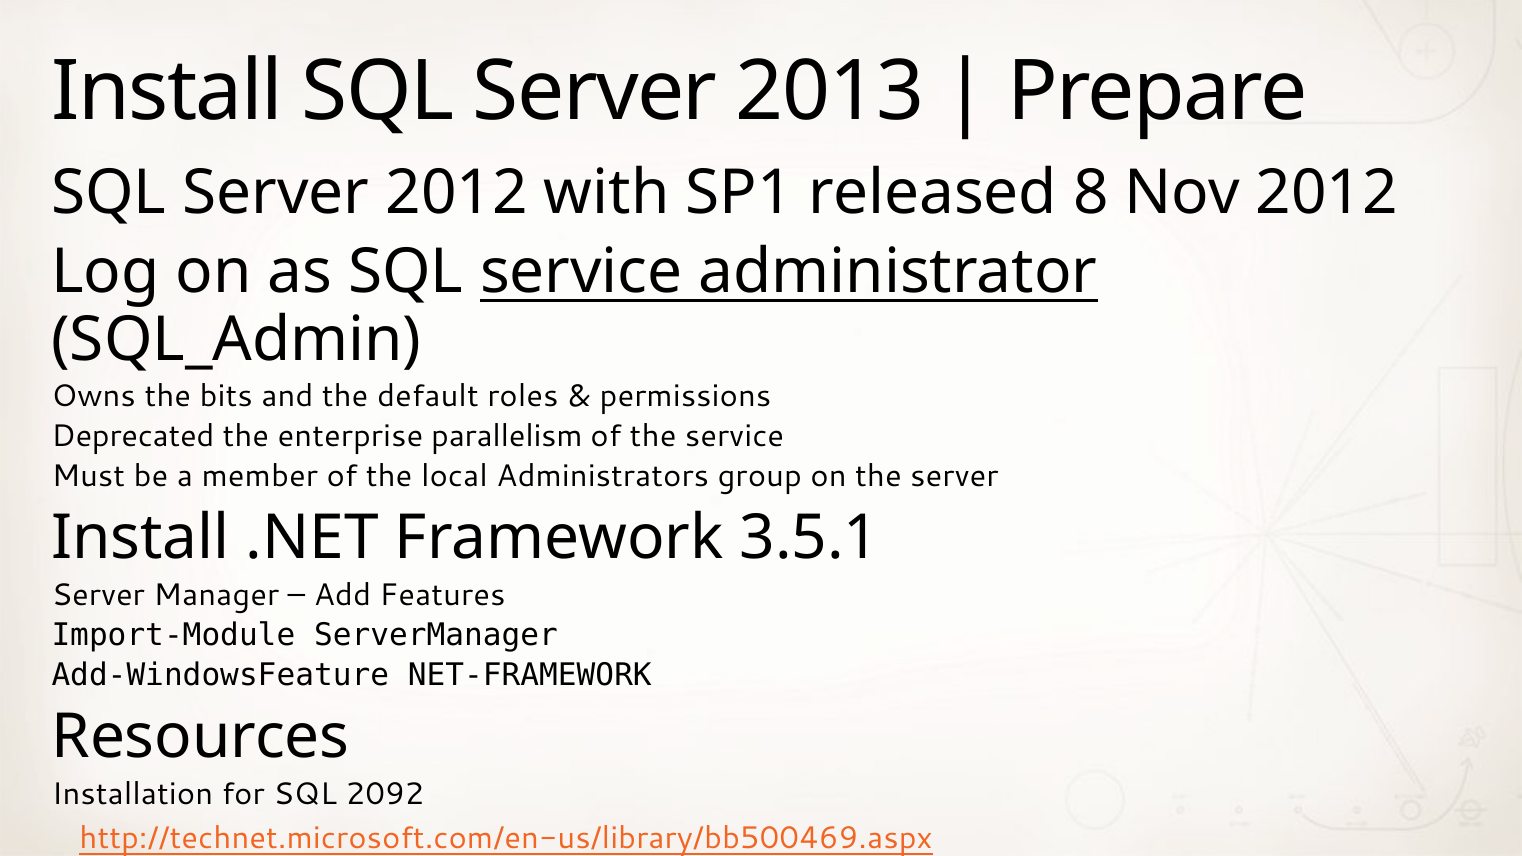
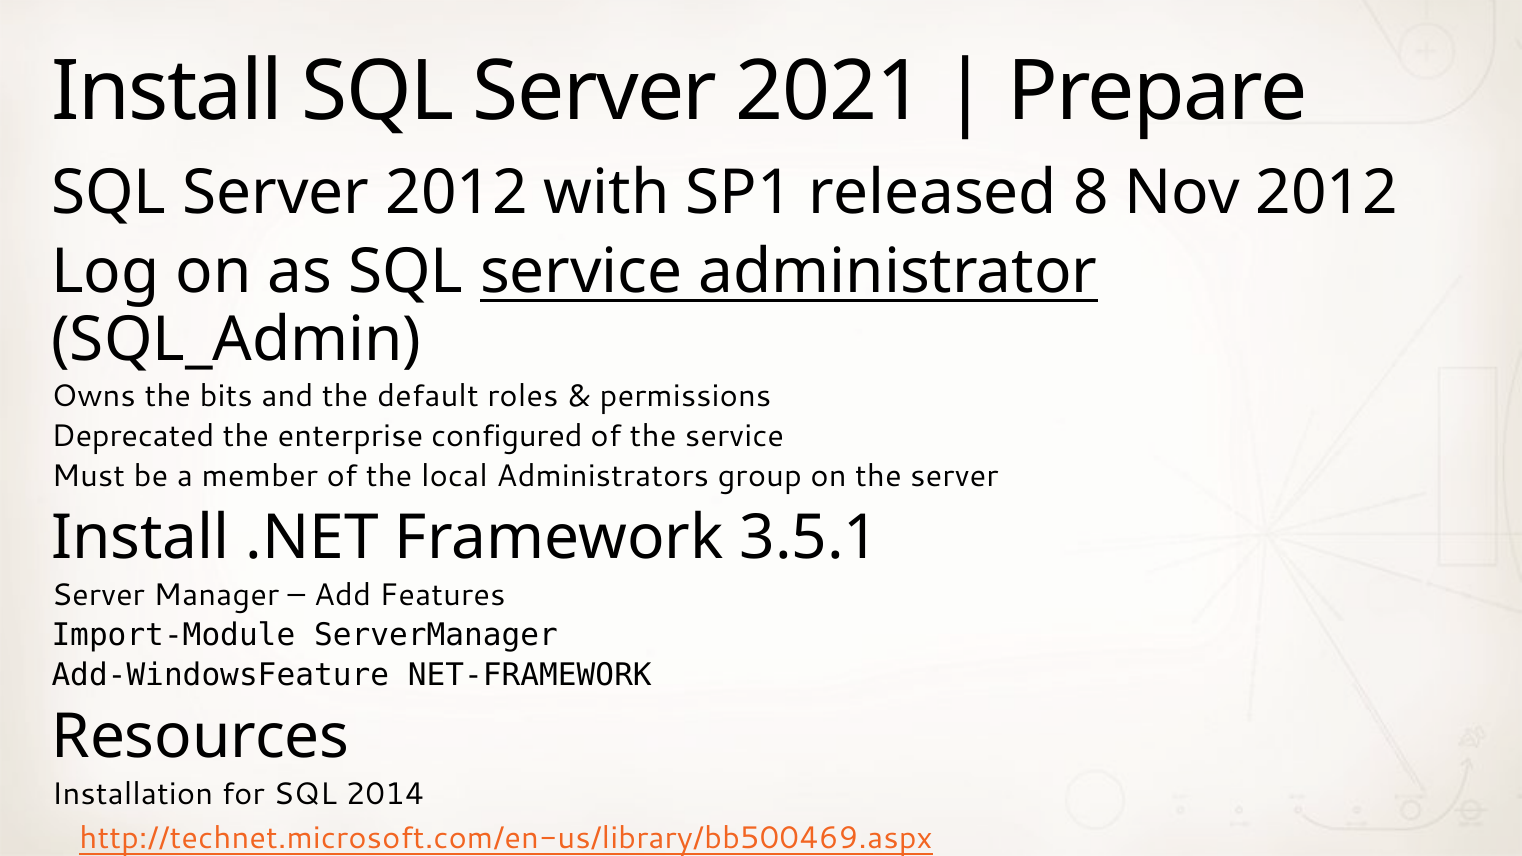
2013: 2013 -> 2021
parallelism: parallelism -> configured
2092: 2092 -> 2014
